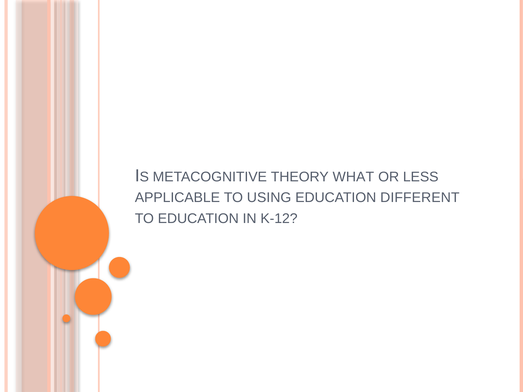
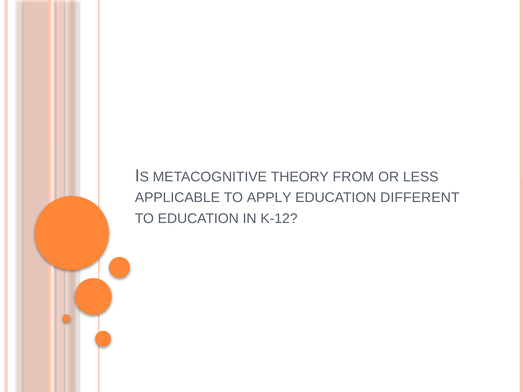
WHAT: WHAT -> FROM
USING: USING -> APPLY
